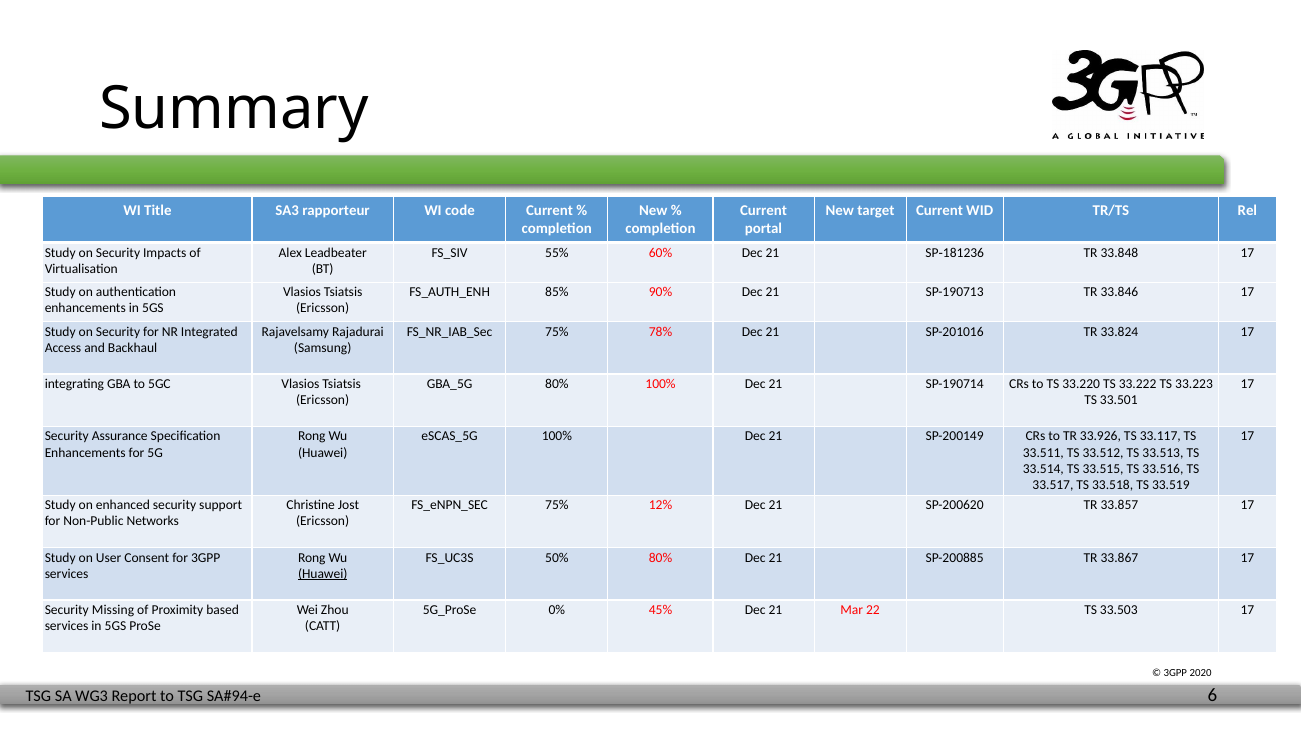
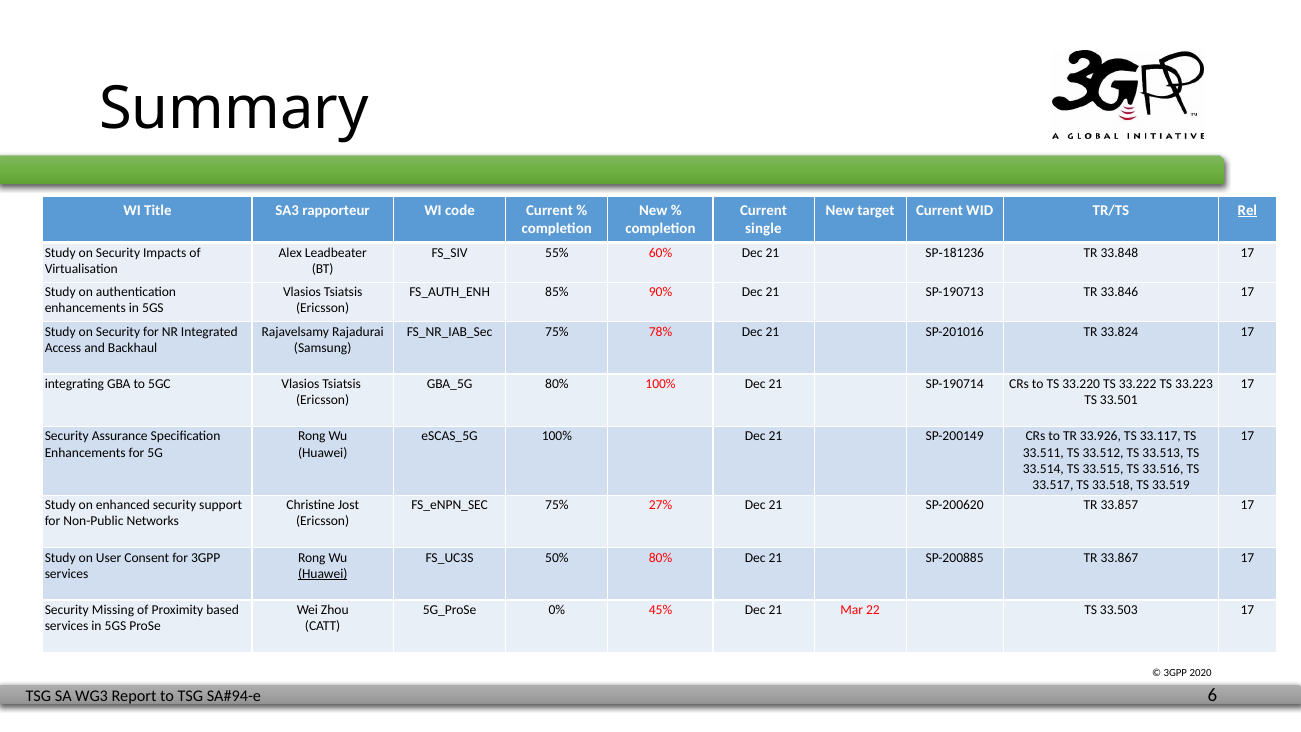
Rel underline: none -> present
portal: portal -> single
12%: 12% -> 27%
